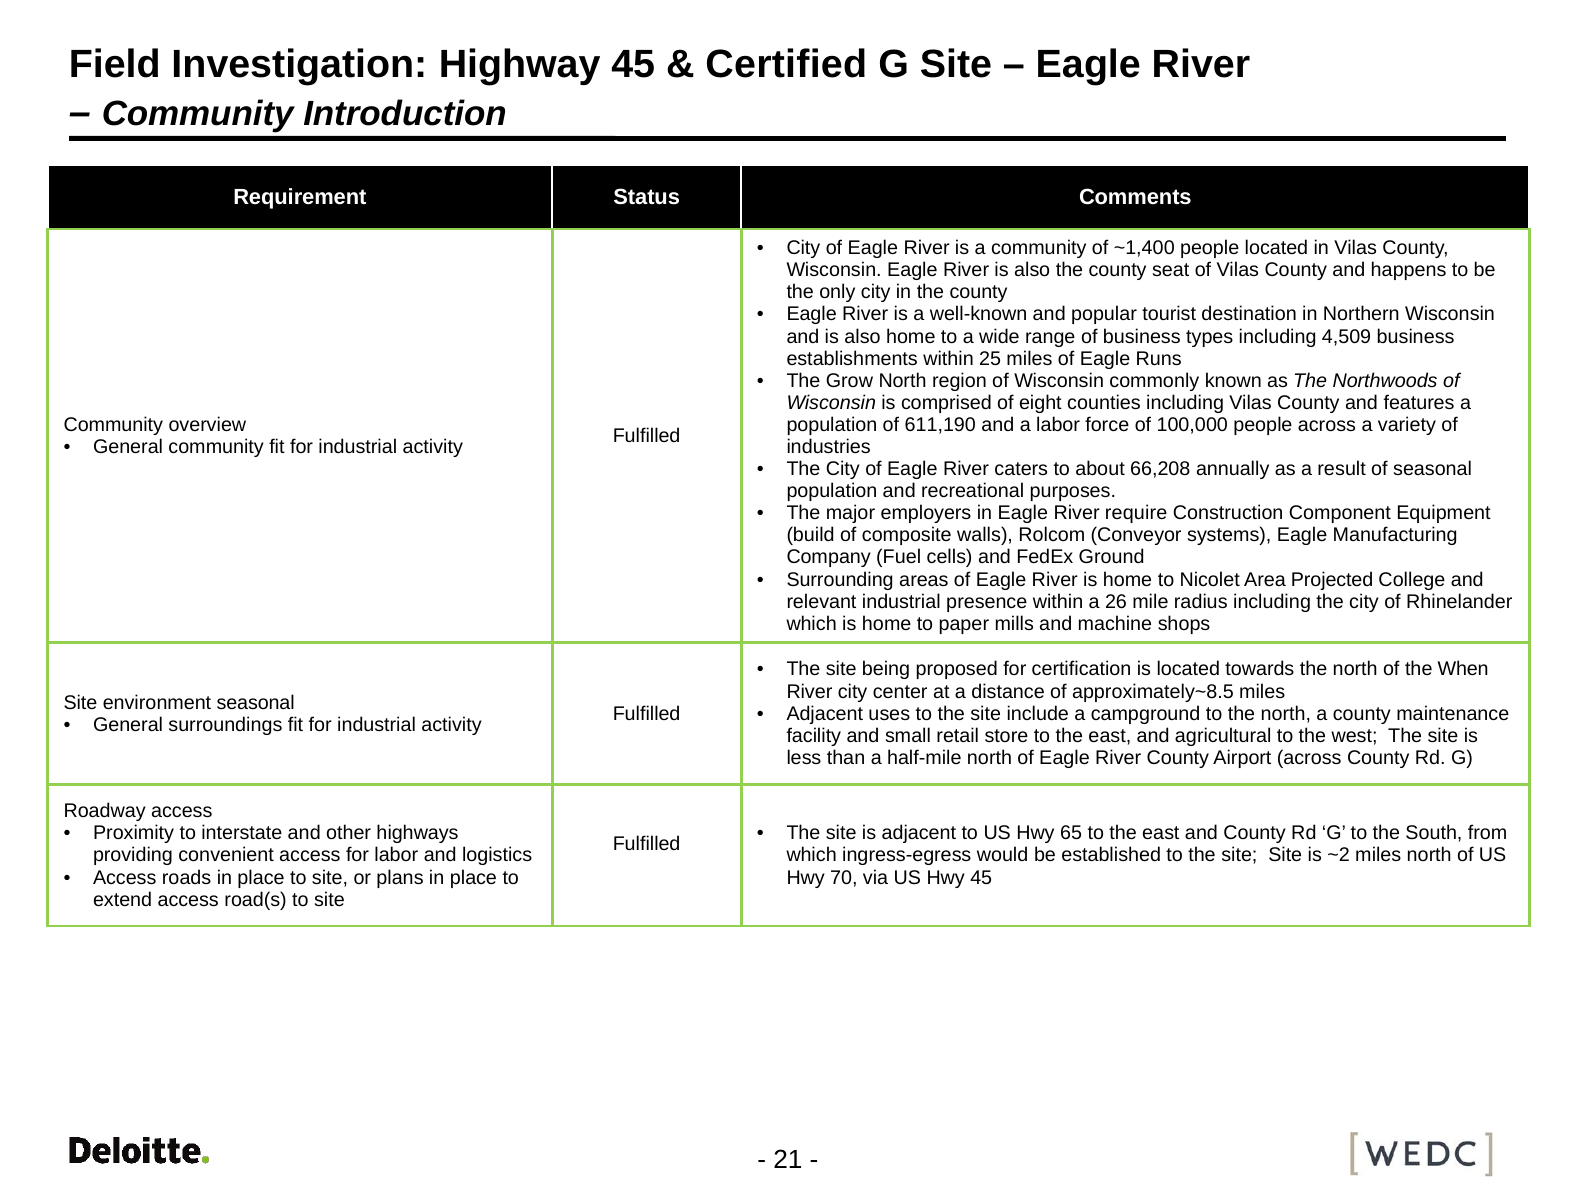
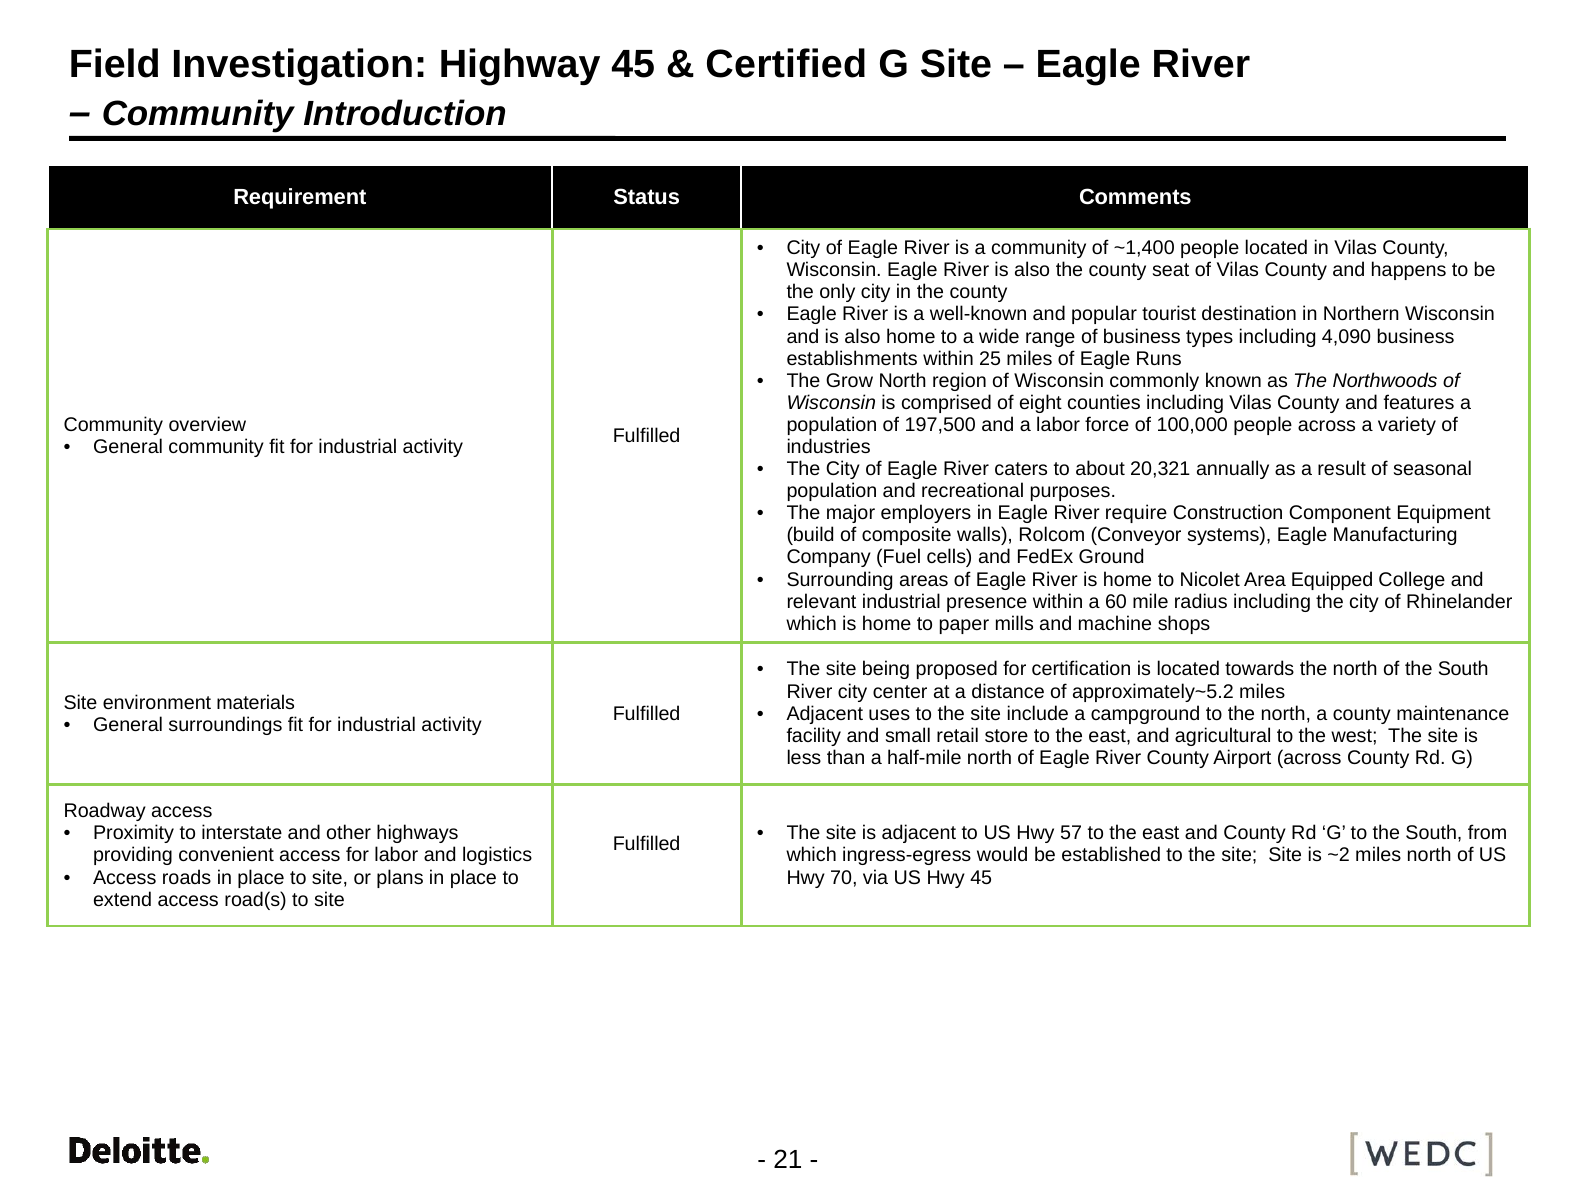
4,509: 4,509 -> 4,090
611,190: 611,190 -> 197,500
66,208: 66,208 -> 20,321
Projected: Projected -> Equipped
26: 26 -> 60
of the When: When -> South
approximately~8.5: approximately~8.5 -> approximately~5.2
environment seasonal: seasonal -> materials
65: 65 -> 57
